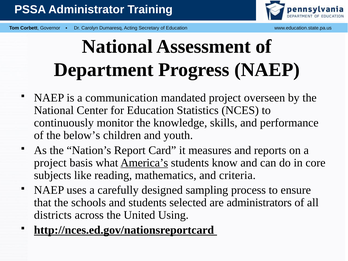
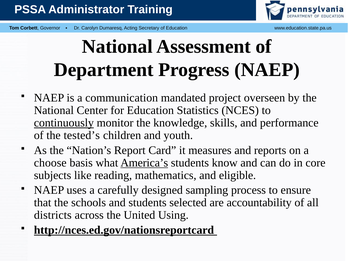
continuously underline: none -> present
below’s: below’s -> tested’s
project at (50, 163): project -> choose
criteria: criteria -> eligible
administrators: administrators -> accountability
